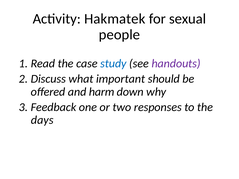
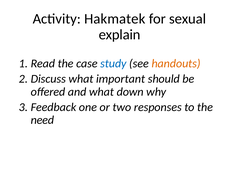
people: people -> explain
handouts colour: purple -> orange
and harm: harm -> what
days: days -> need
